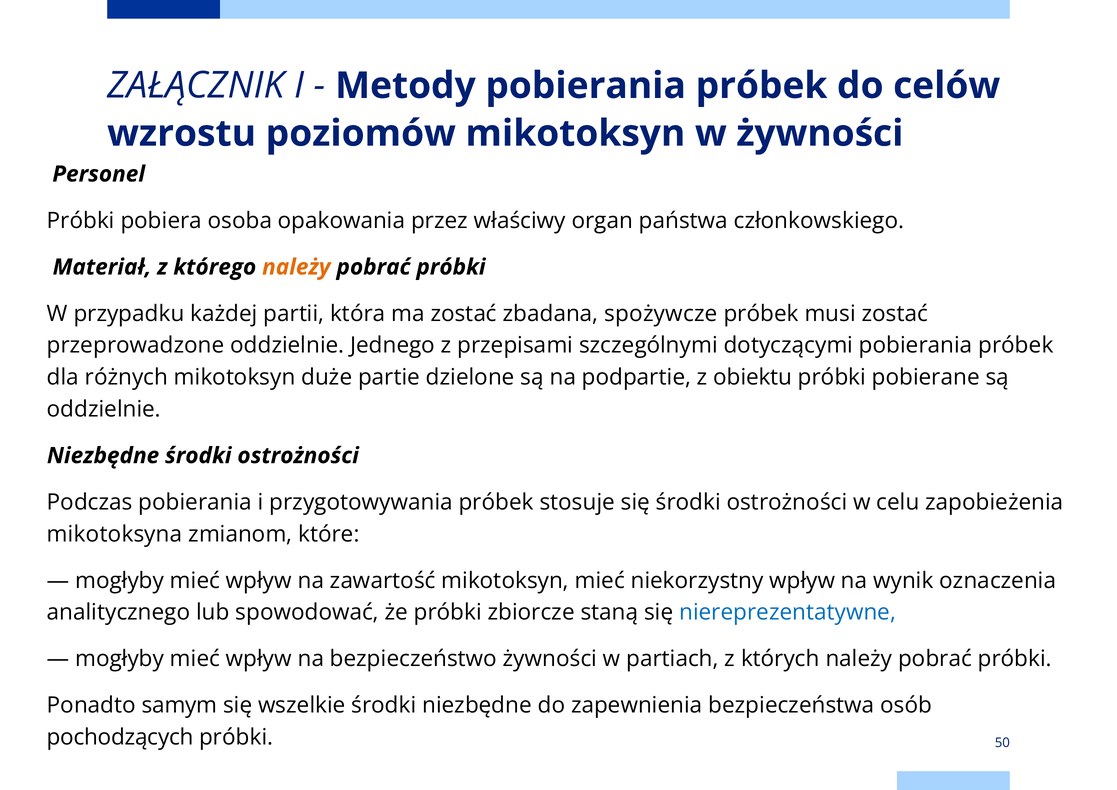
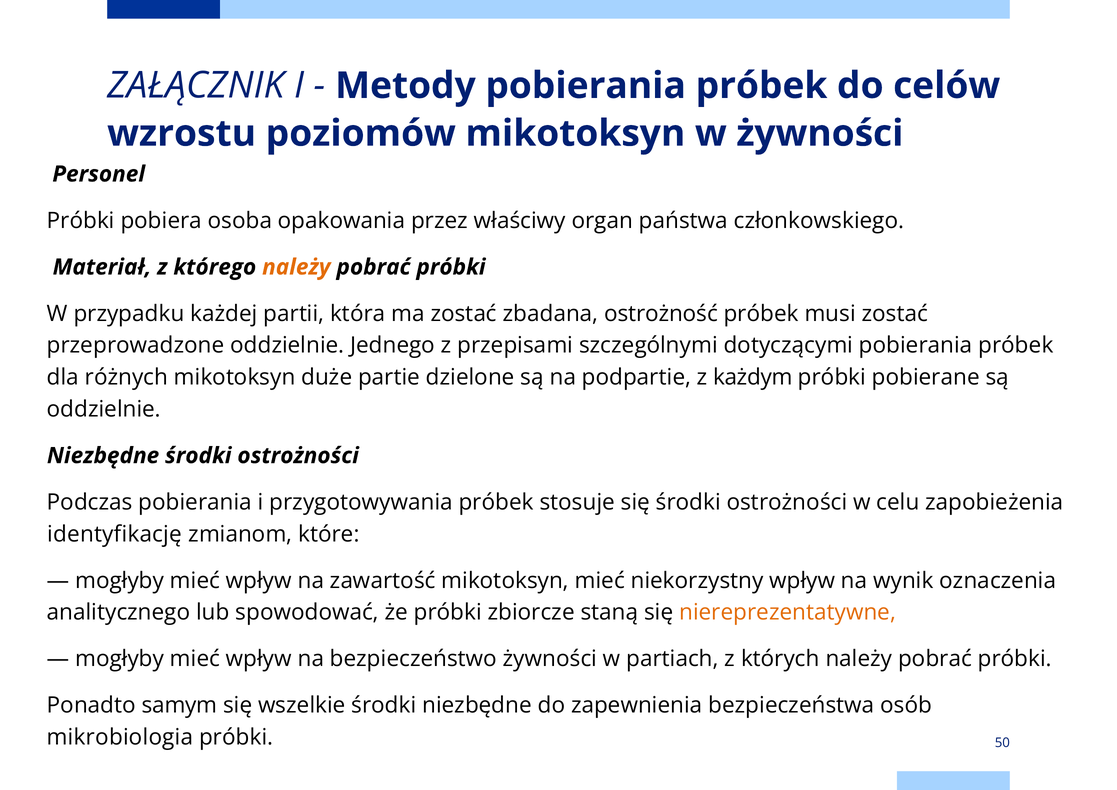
spożywcze: spożywcze -> ostrożność
obiektu: obiektu -> każdym
mikotoksyna: mikotoksyna -> identyfikację
niereprezentatywne colour: blue -> orange
pochodzących: pochodzących -> mikrobiologia
